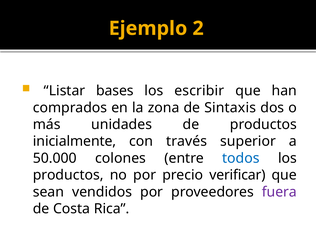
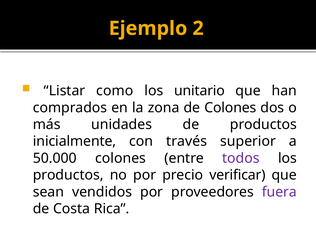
bases: bases -> como
escribir: escribir -> unitario
de Sintaxis: Sintaxis -> Colones
todos colour: blue -> purple
